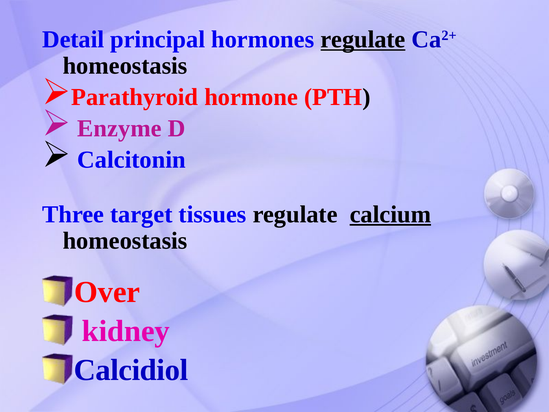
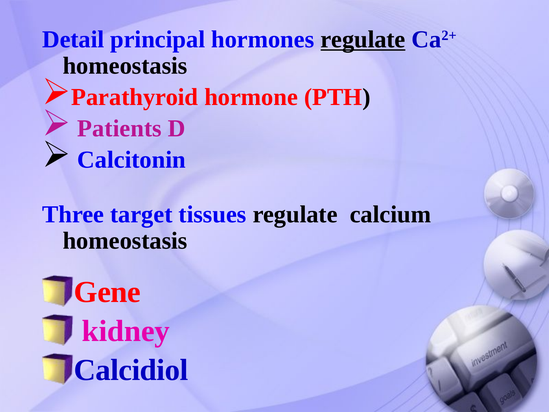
Enzyme: Enzyme -> Patients
calcium underline: present -> none
Over: Over -> Gene
